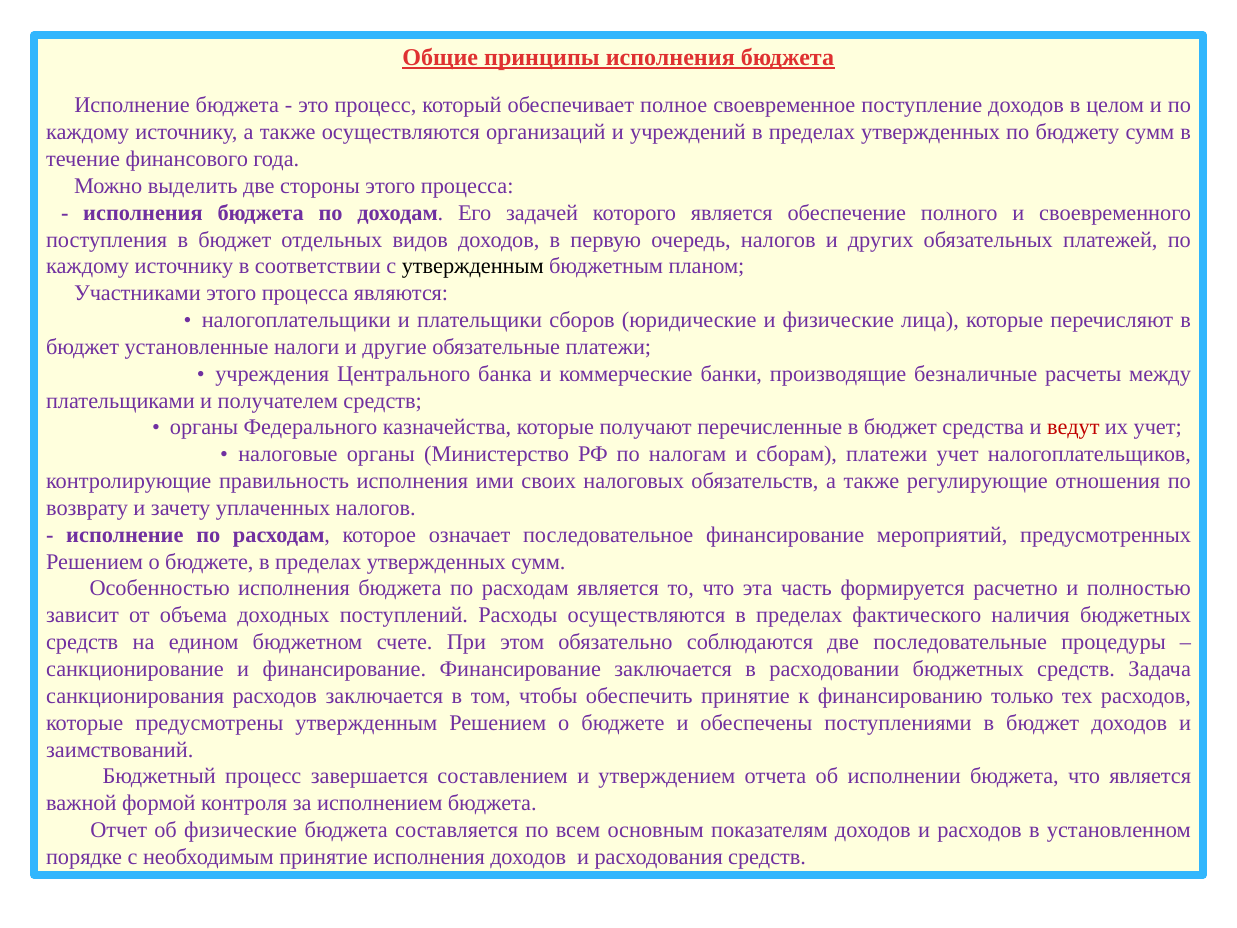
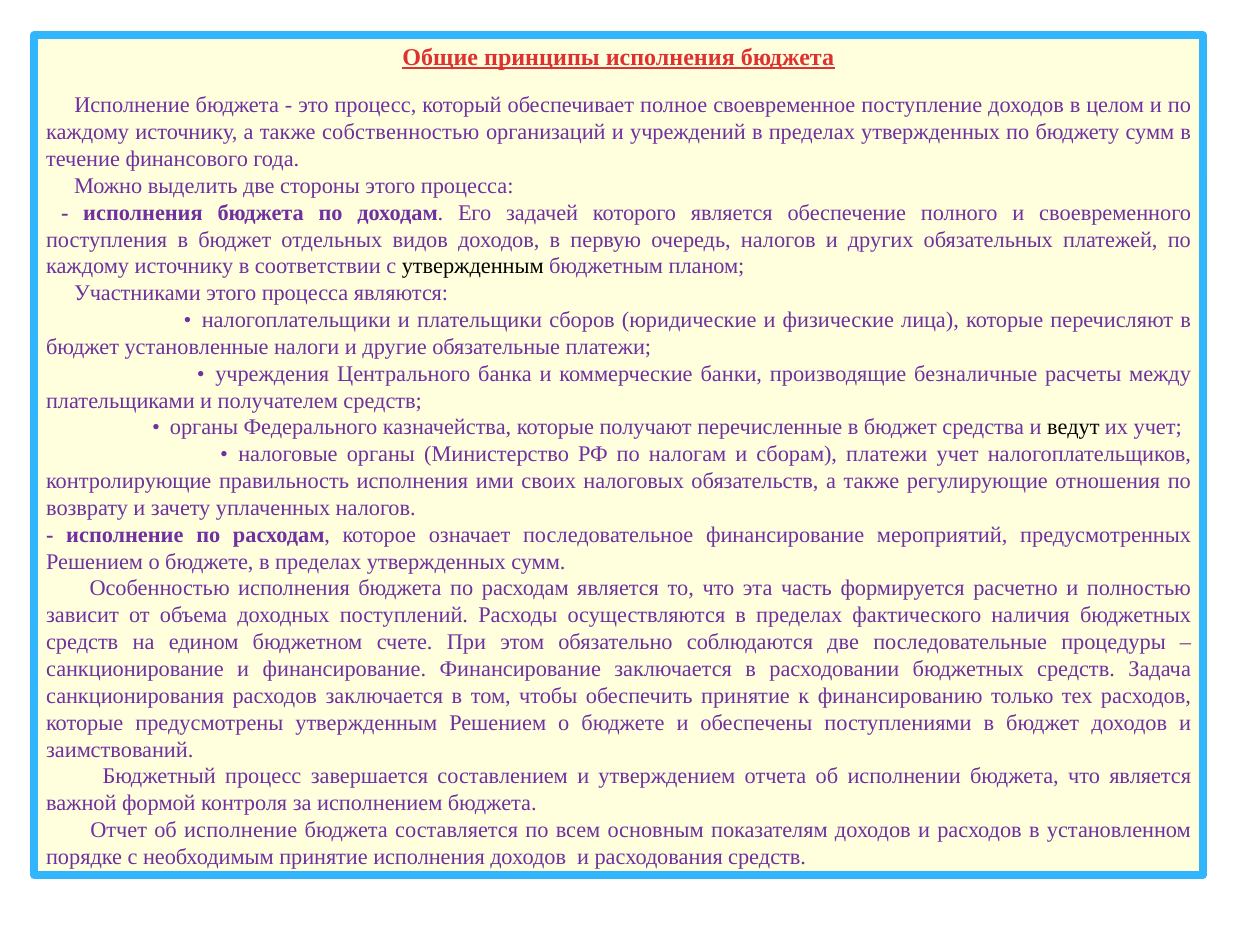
также осуществляются: осуществляются -> собственностью
ведут colour: red -> black
об физические: физические -> исполнение
